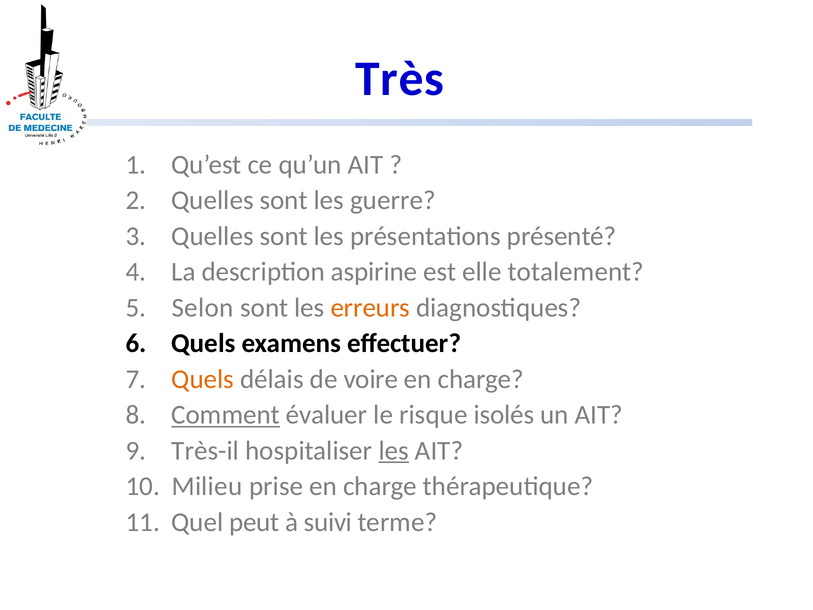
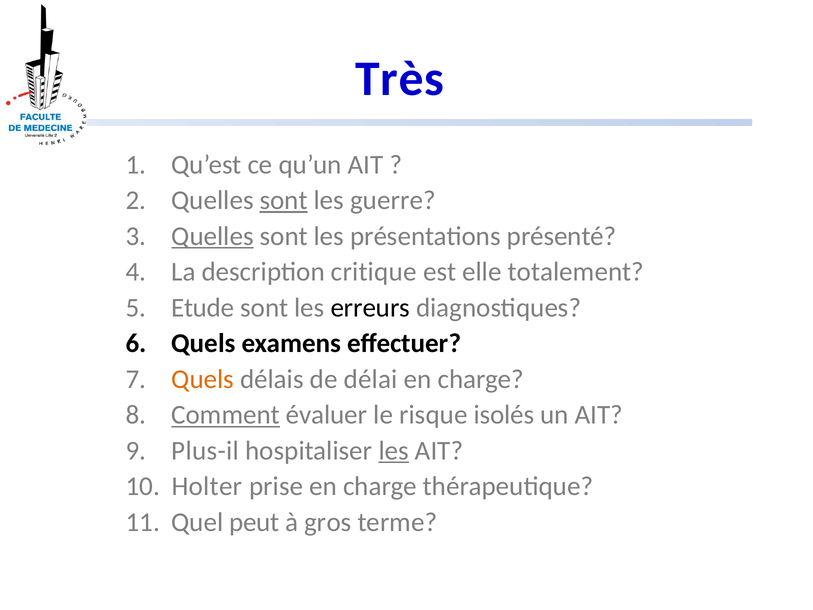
sont at (284, 200) underline: none -> present
Quelles at (212, 236) underline: none -> present
aspirine: aspirine -> critique
Selon: Selon -> Etude
erreurs colour: orange -> black
voire: voire -> délai
Très-il: Très-il -> Plus-il
Milieu: Milieu -> Holter
suivi: suivi -> gros
